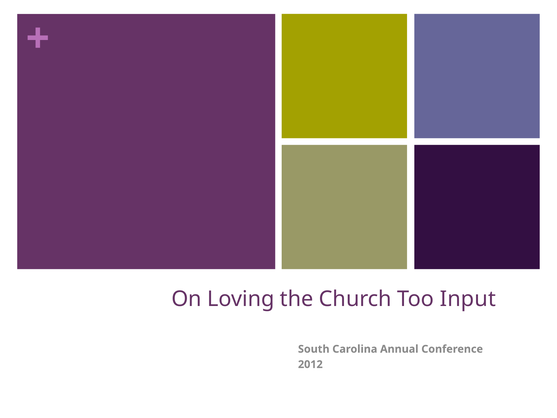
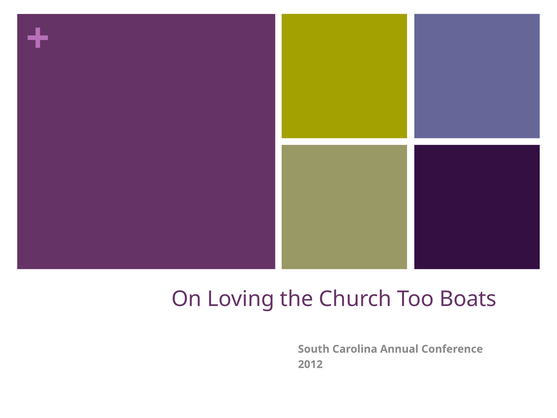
Input: Input -> Boats
